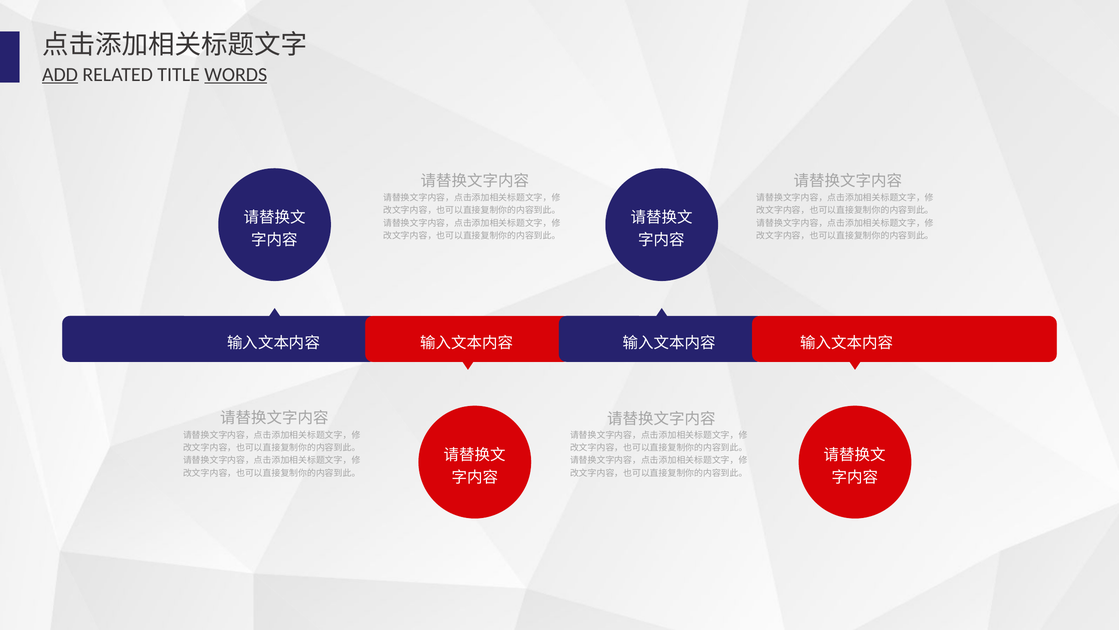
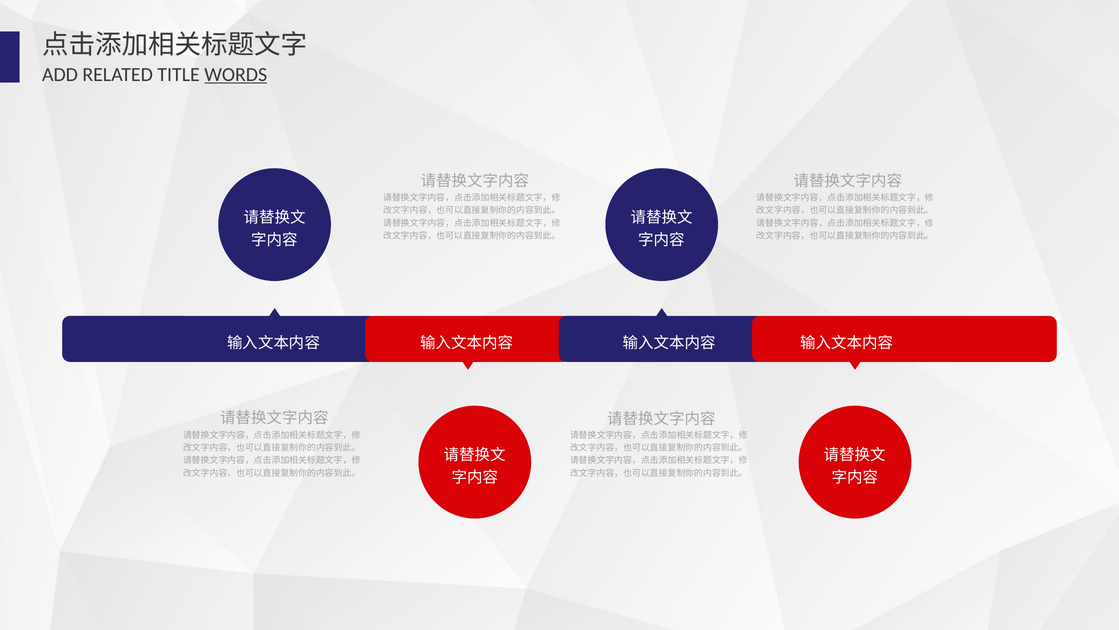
ADD underline: present -> none
